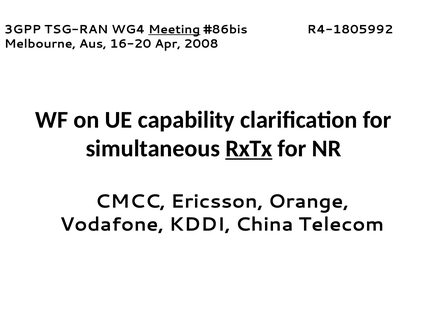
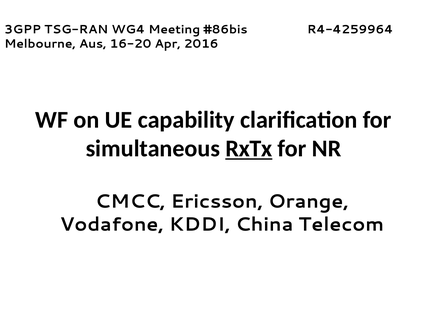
Meeting underline: present -> none
R4-1805992: R4-1805992 -> R4-4259964
2008: 2008 -> 2016
